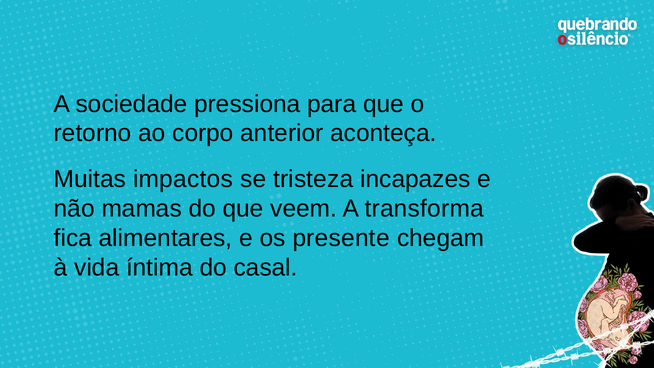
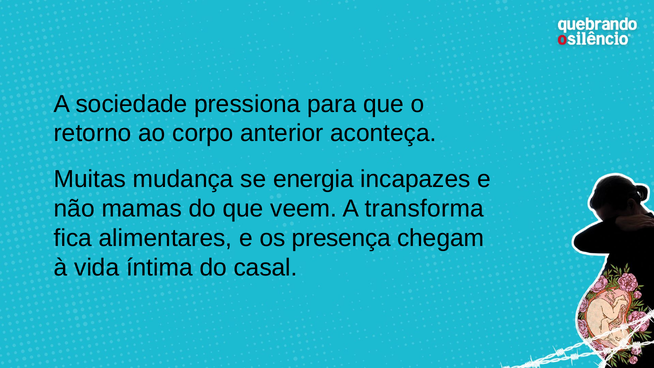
impactos: impactos -> mudança
tristeza: tristeza -> energia
presente: presente -> presença
